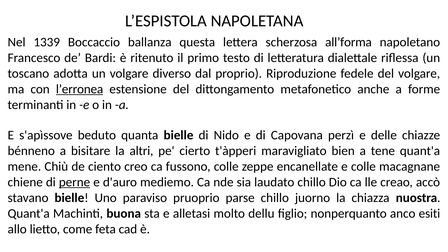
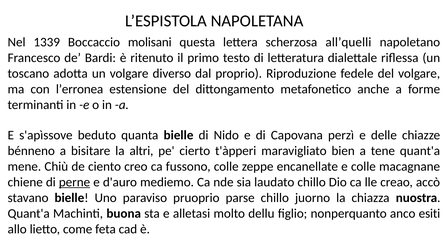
ballanza: ballanza -> molisani
all’forma: all’forma -> all’quelli
l’erronea underline: present -> none
